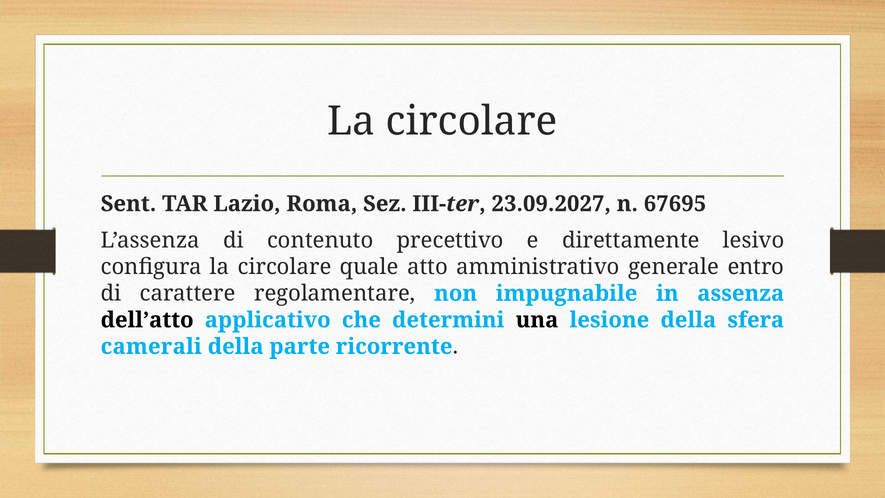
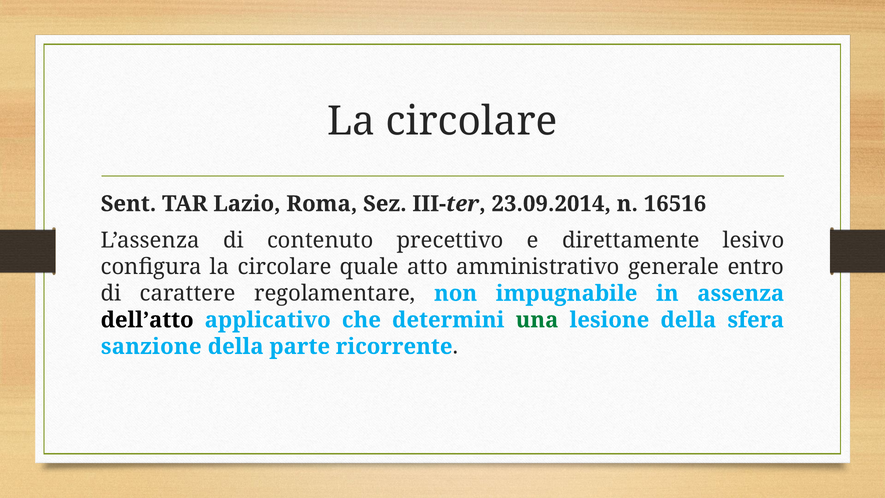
23.09.2027: 23.09.2027 -> 23.09.2014
67695: 67695 -> 16516
una colour: black -> green
camerali: camerali -> sanzione
